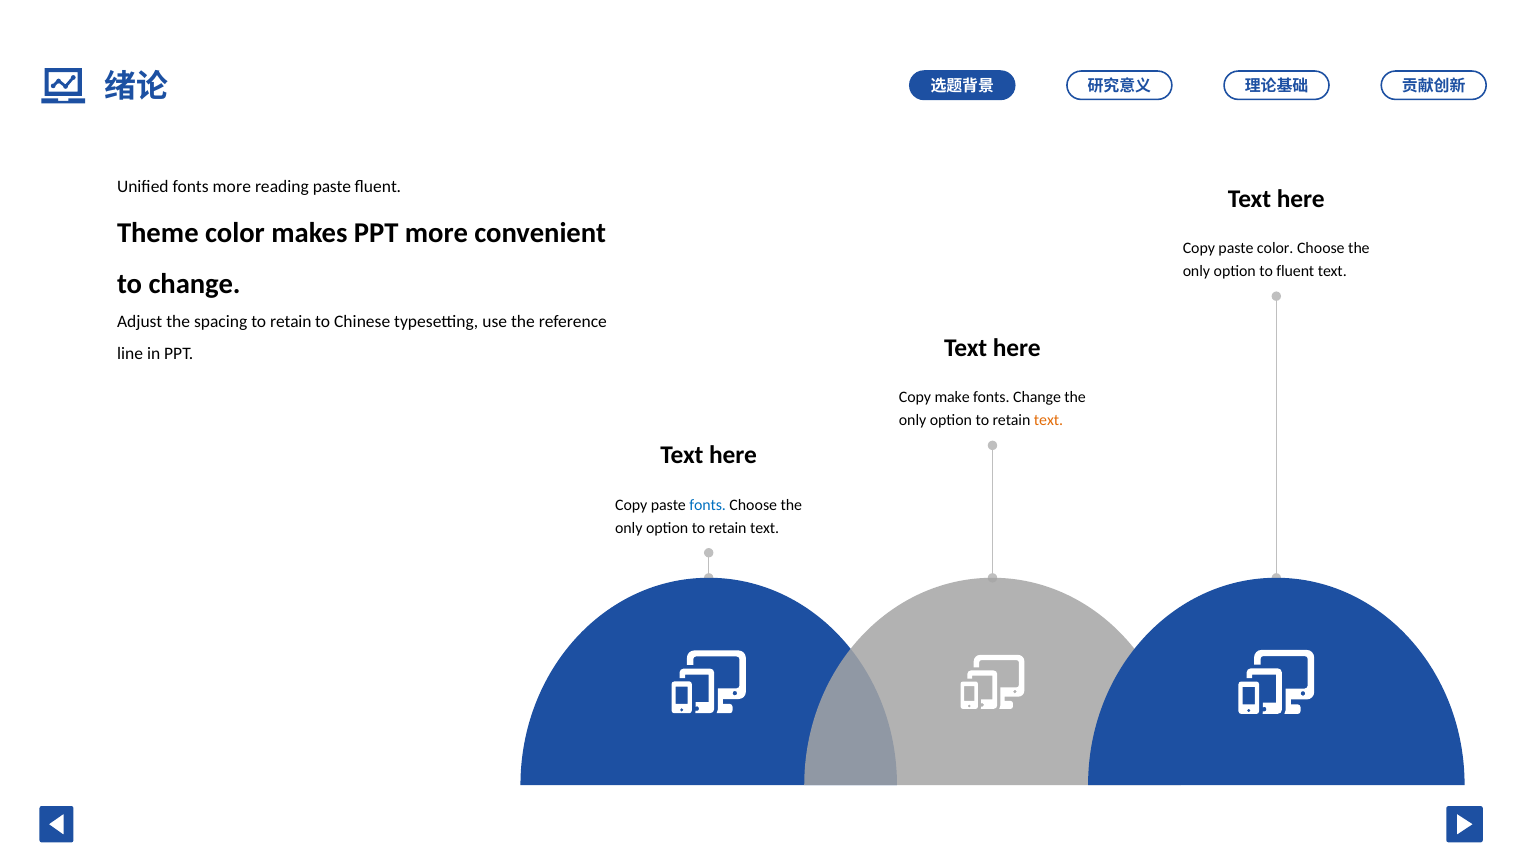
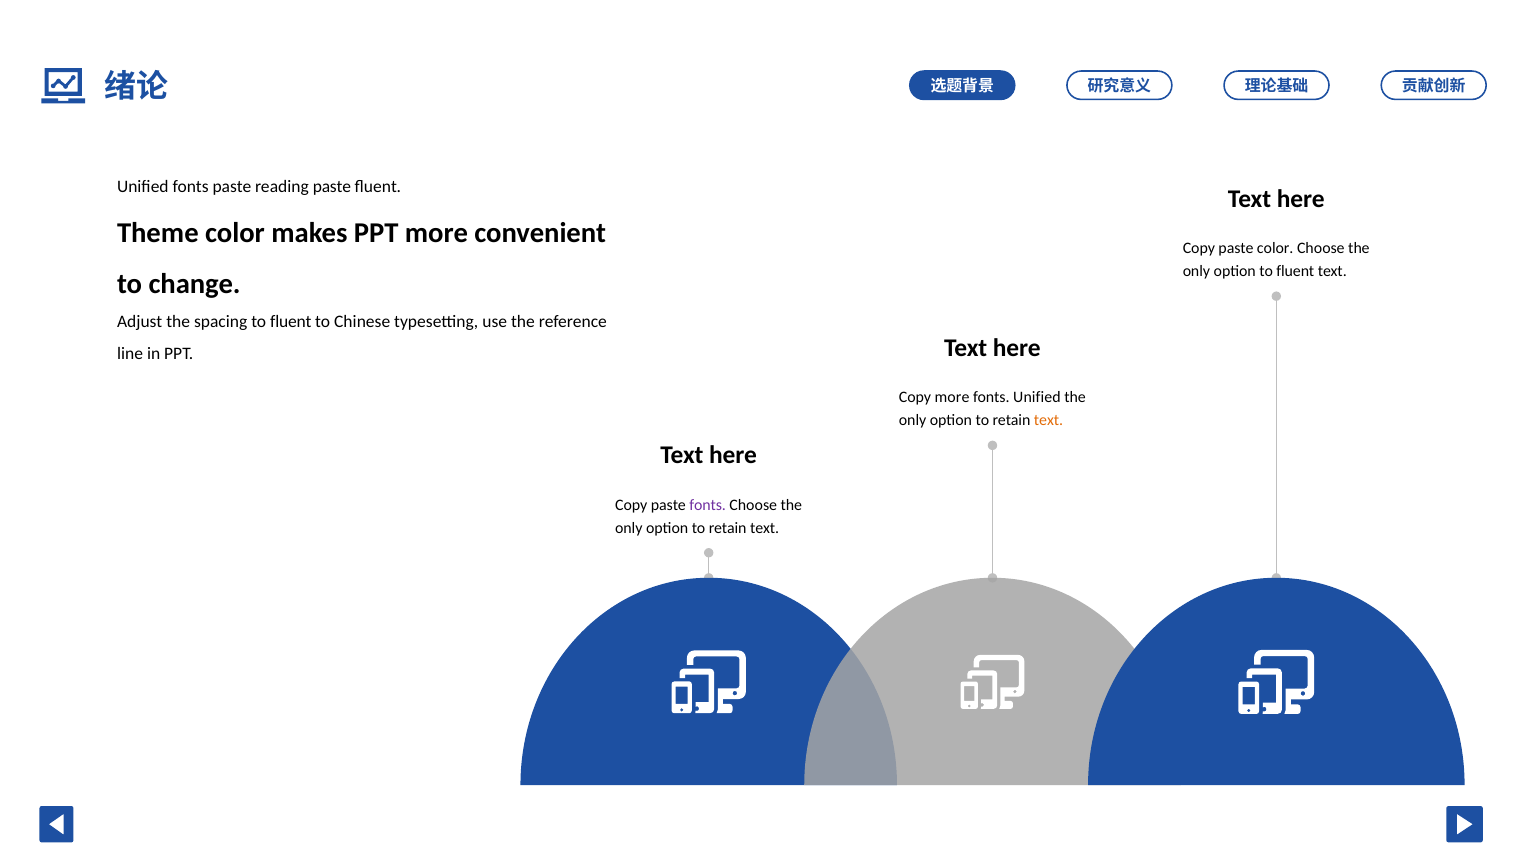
fonts more: more -> paste
spacing to retain: retain -> fluent
Copy make: make -> more
fonts Change: Change -> Unified
fonts at (708, 505) colour: blue -> purple
